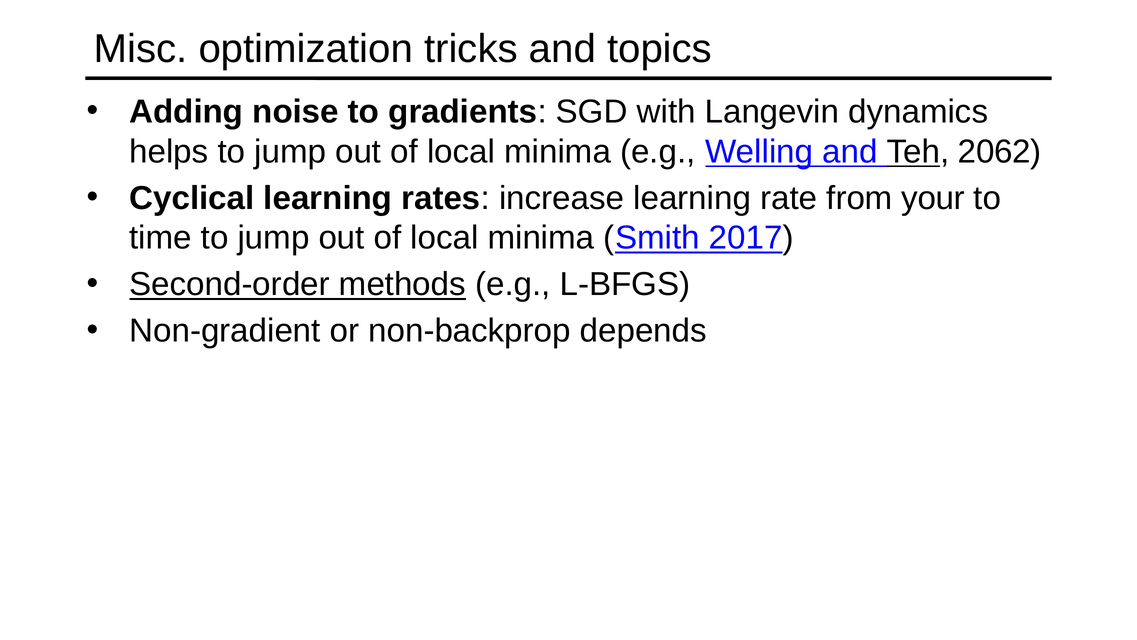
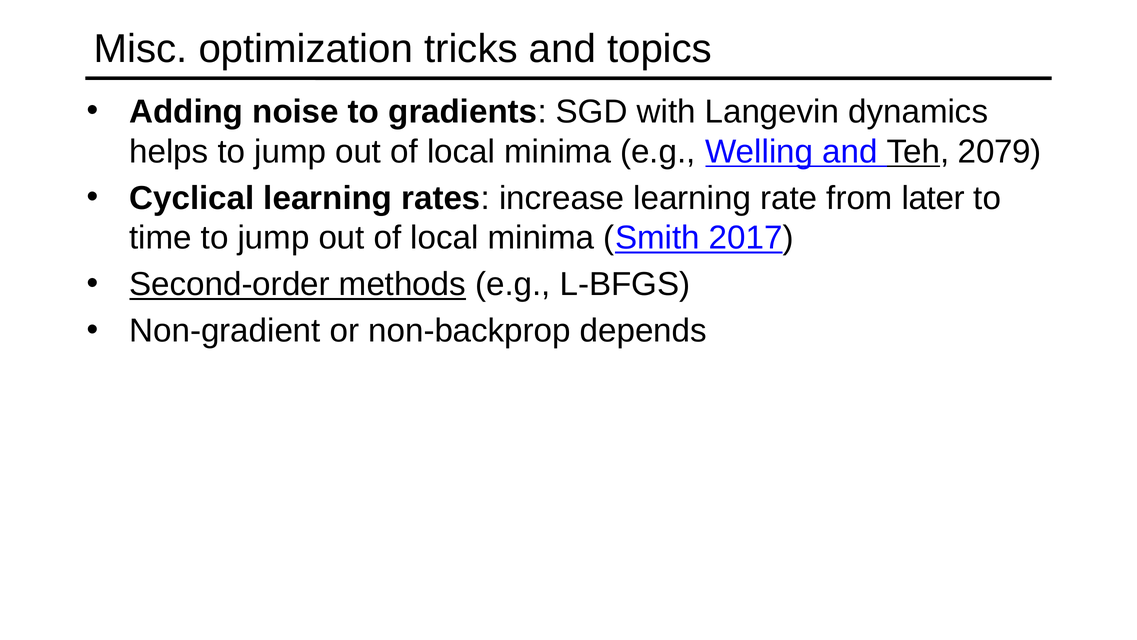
2062: 2062 -> 2079
your: your -> later
